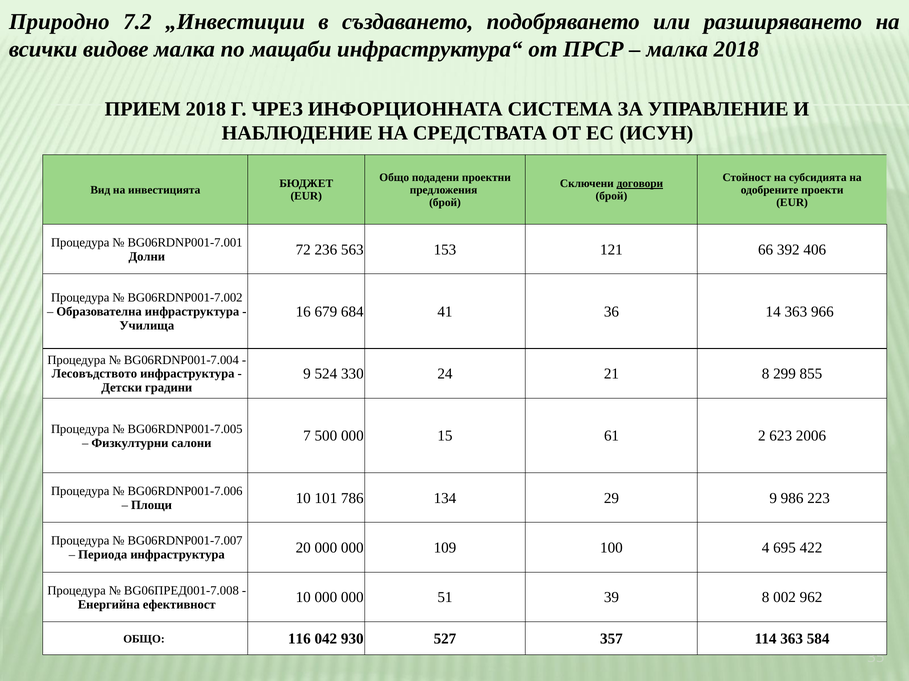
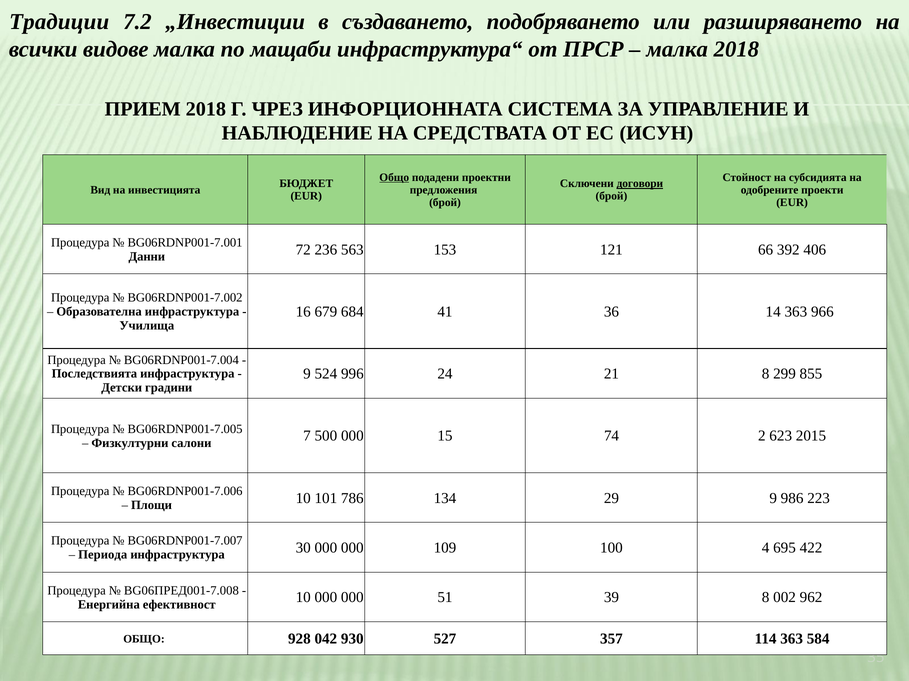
Природно: Природно -> Традиции
Общо at (394, 178) underline: none -> present
Долни: Долни -> Данни
330: 330 -> 996
Лесовъдството: Лесовъдството -> Последствията
61: 61 -> 74
2006: 2006 -> 2015
20: 20 -> 30
116: 116 -> 928
